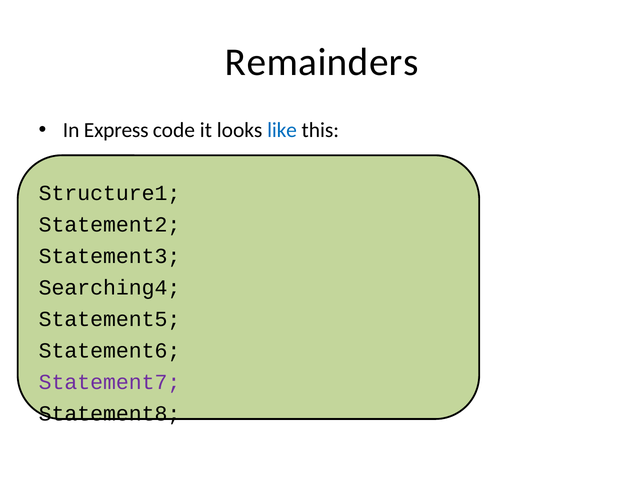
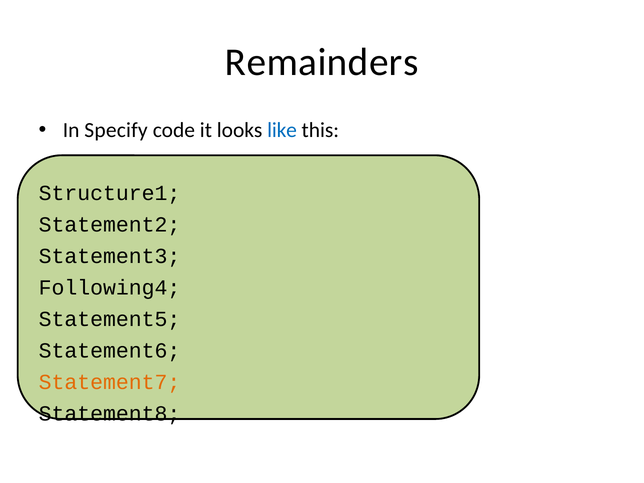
Express: Express -> Specify
Searching4: Searching4 -> Following4
Statement7 colour: purple -> orange
